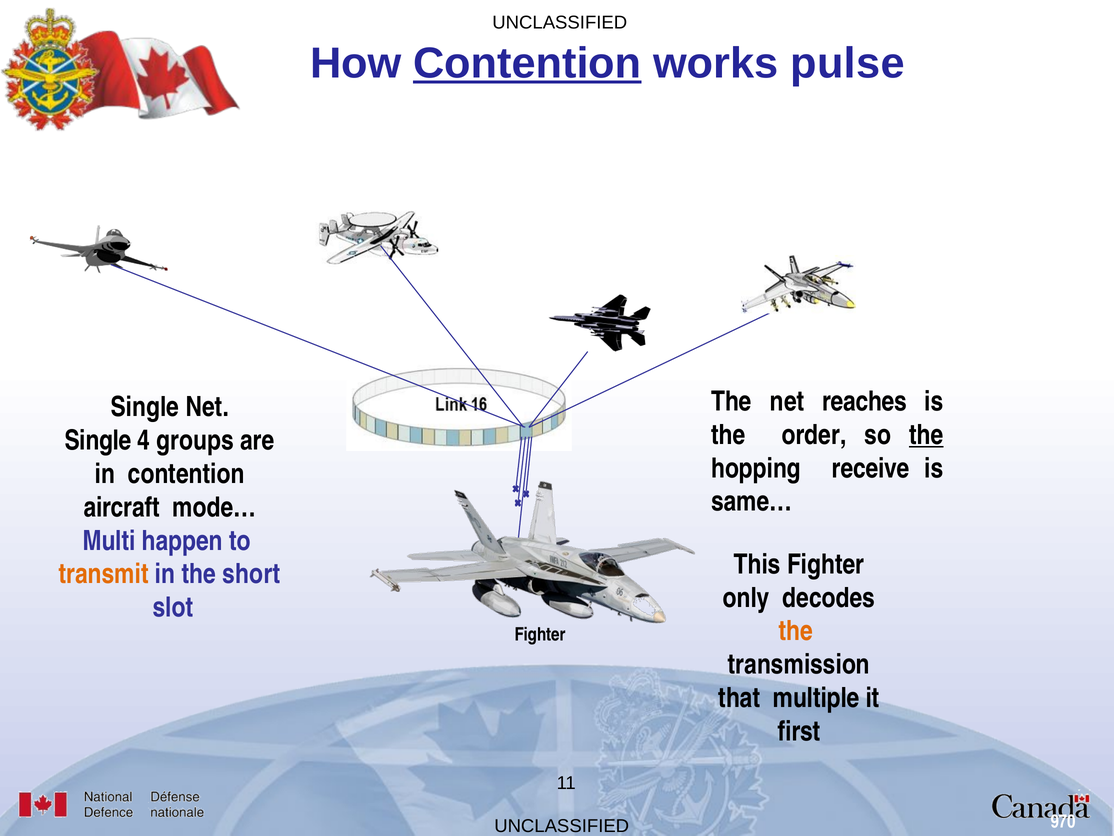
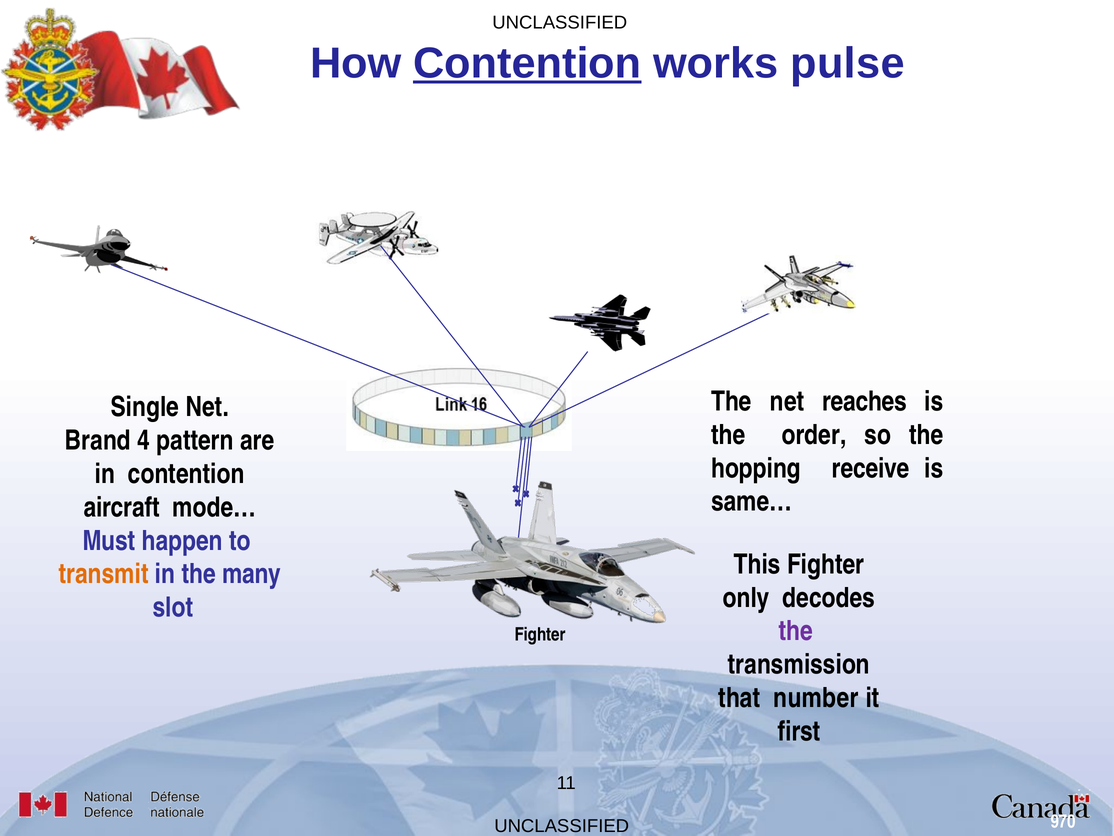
the at (926, 435) underline: present -> none
Single at (98, 440): Single -> Brand
groups: groups -> pattern
Multi: Multi -> Must
short: short -> many
the at (796, 631) colour: orange -> purple
multiple: multiple -> number
